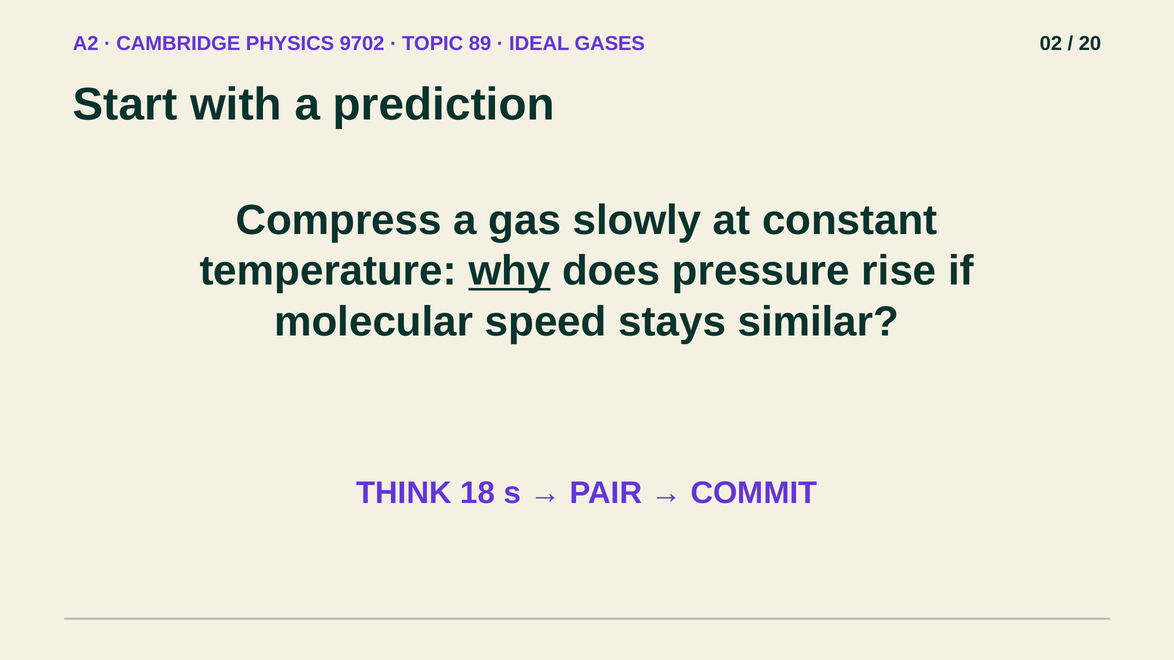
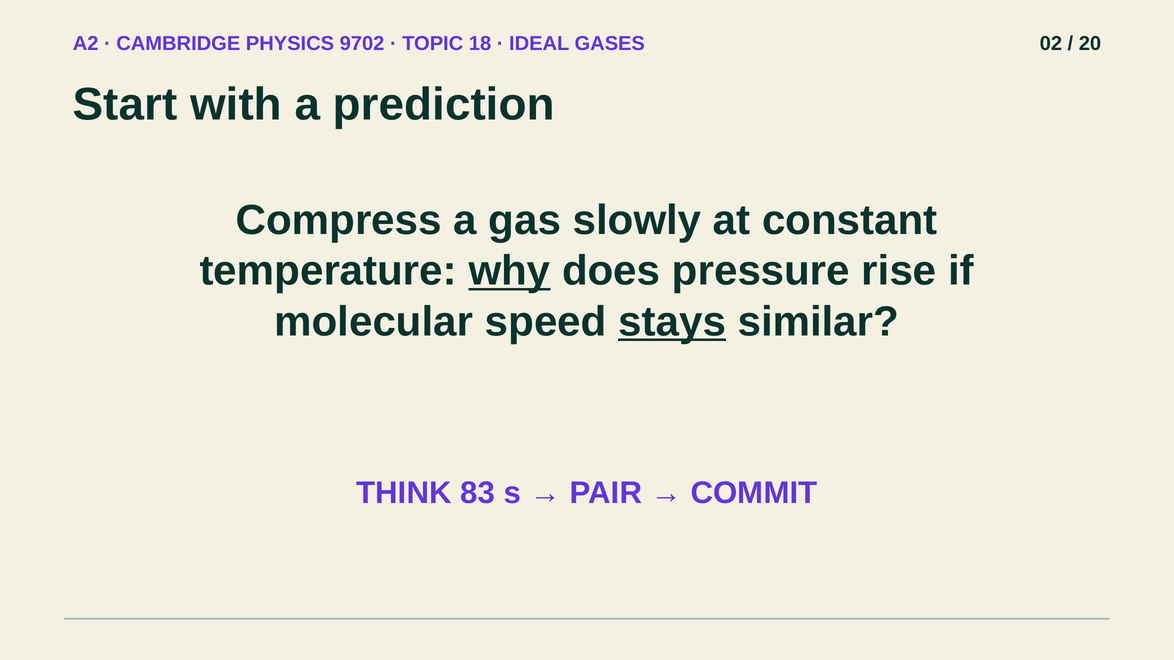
89: 89 -> 18
stays underline: none -> present
18: 18 -> 83
